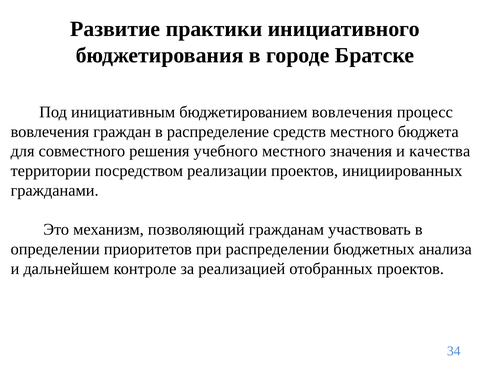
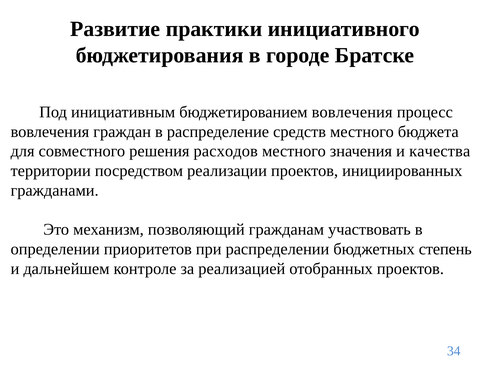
учебного: учебного -> расходов
анализа: анализа -> степень
